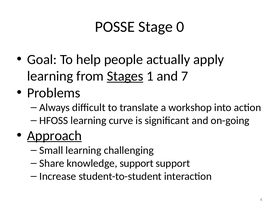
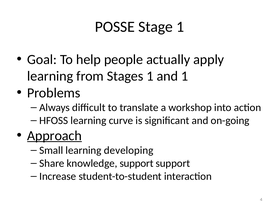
Stage 0: 0 -> 1
Stages underline: present -> none
and 7: 7 -> 1
challenging: challenging -> developing
